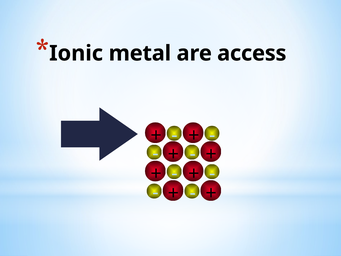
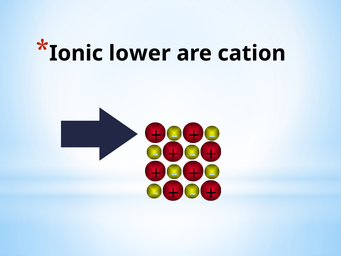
metal: metal -> lower
access: access -> cation
